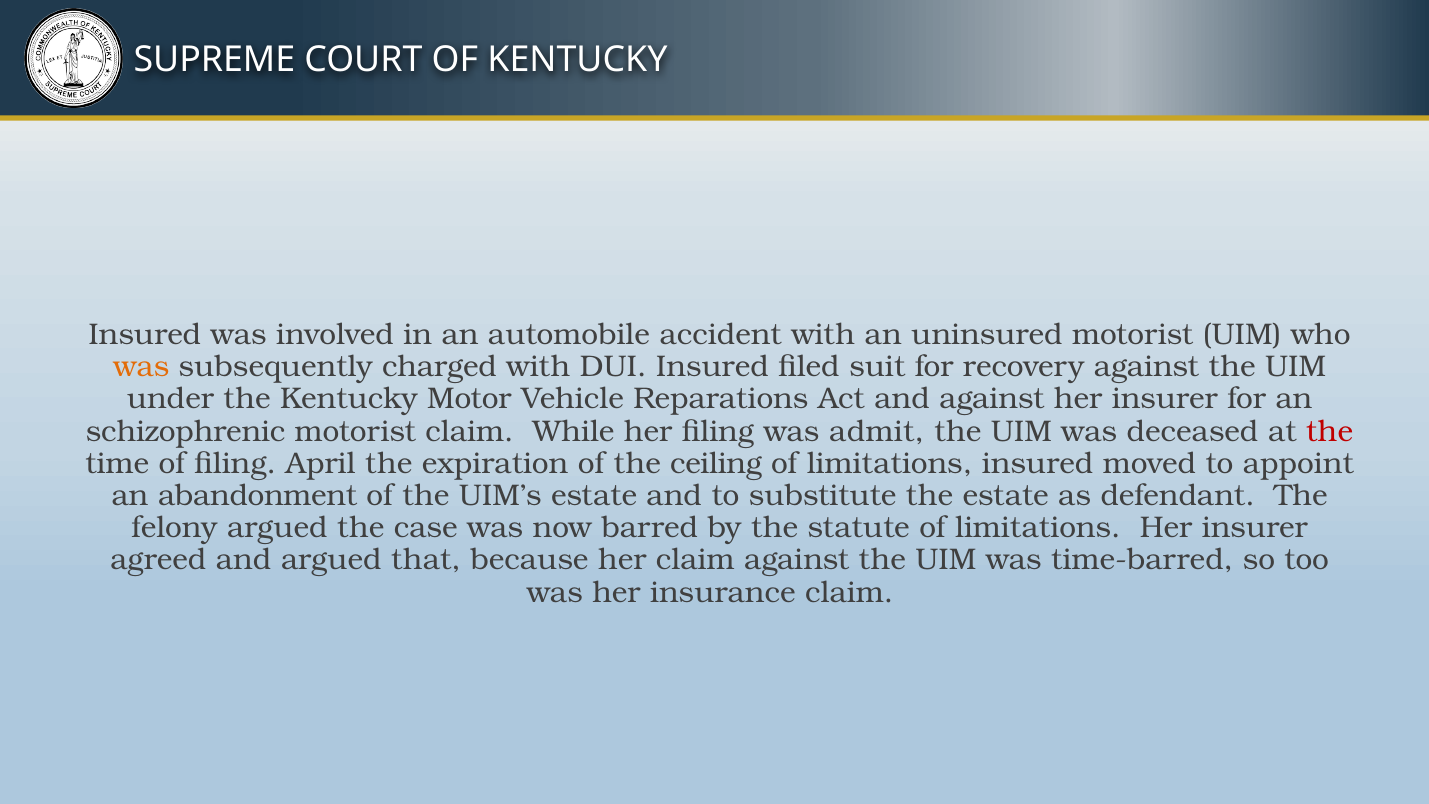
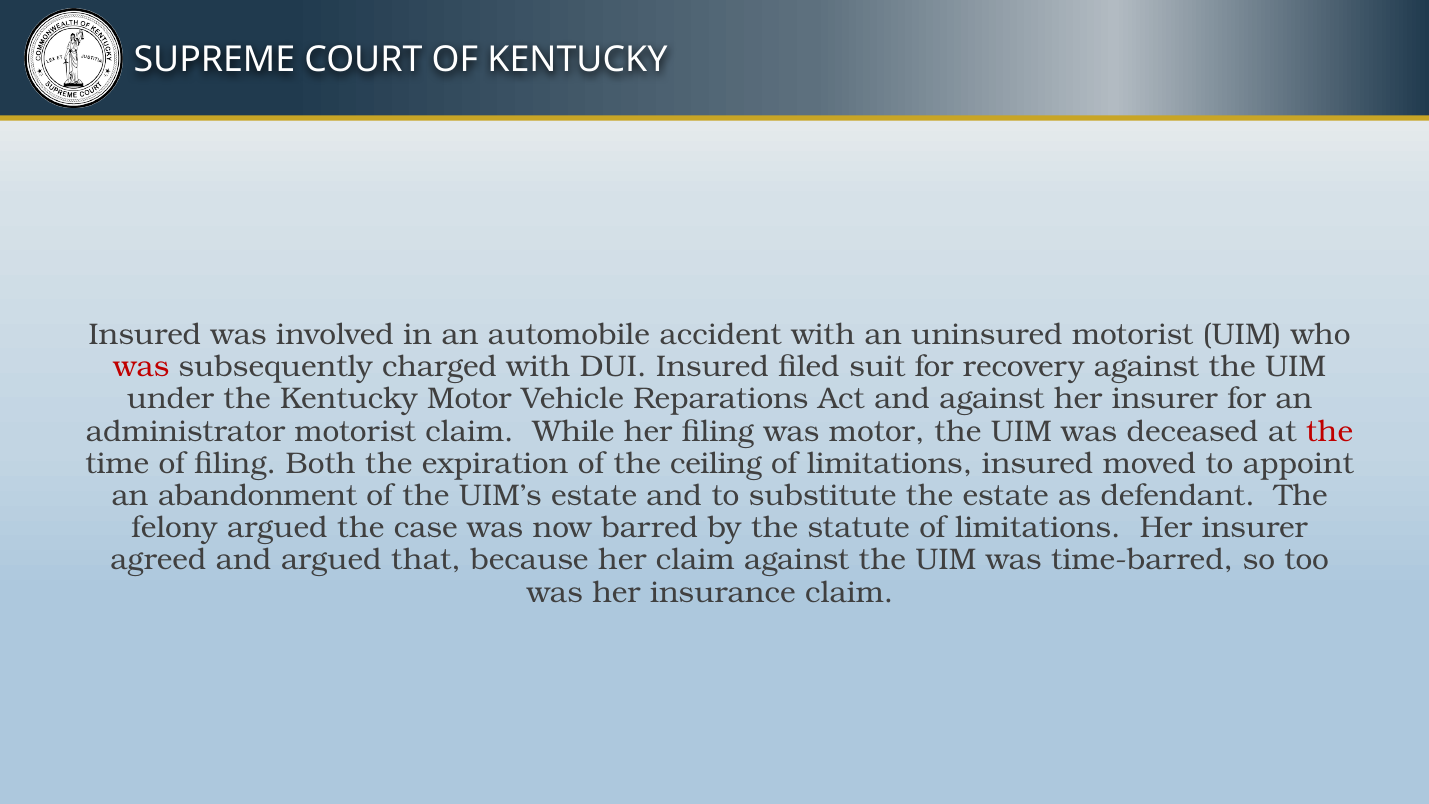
was at (141, 367) colour: orange -> red
schizophrenic: schizophrenic -> administrator
was admit: admit -> motor
April: April -> Both
